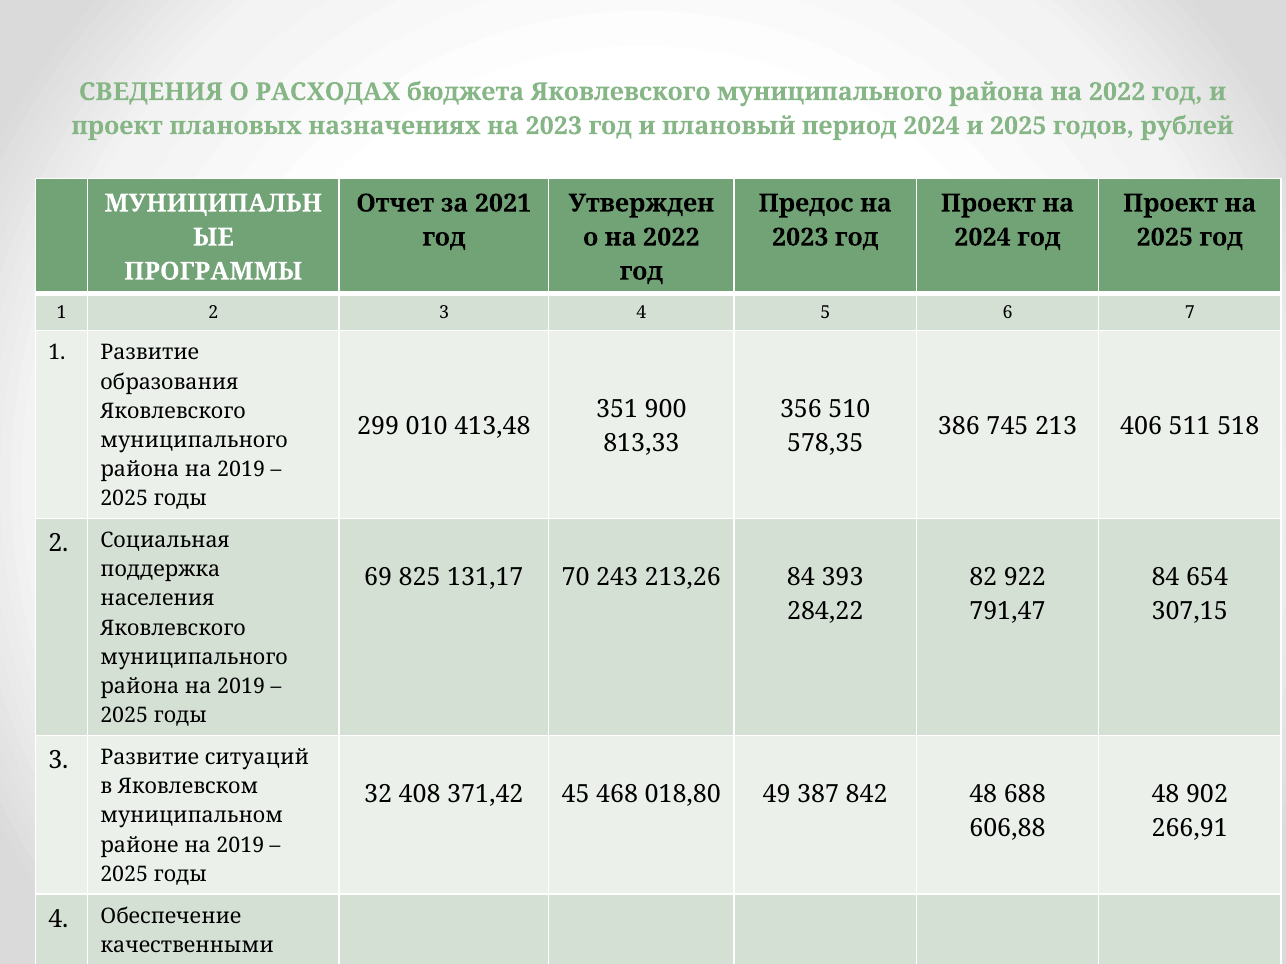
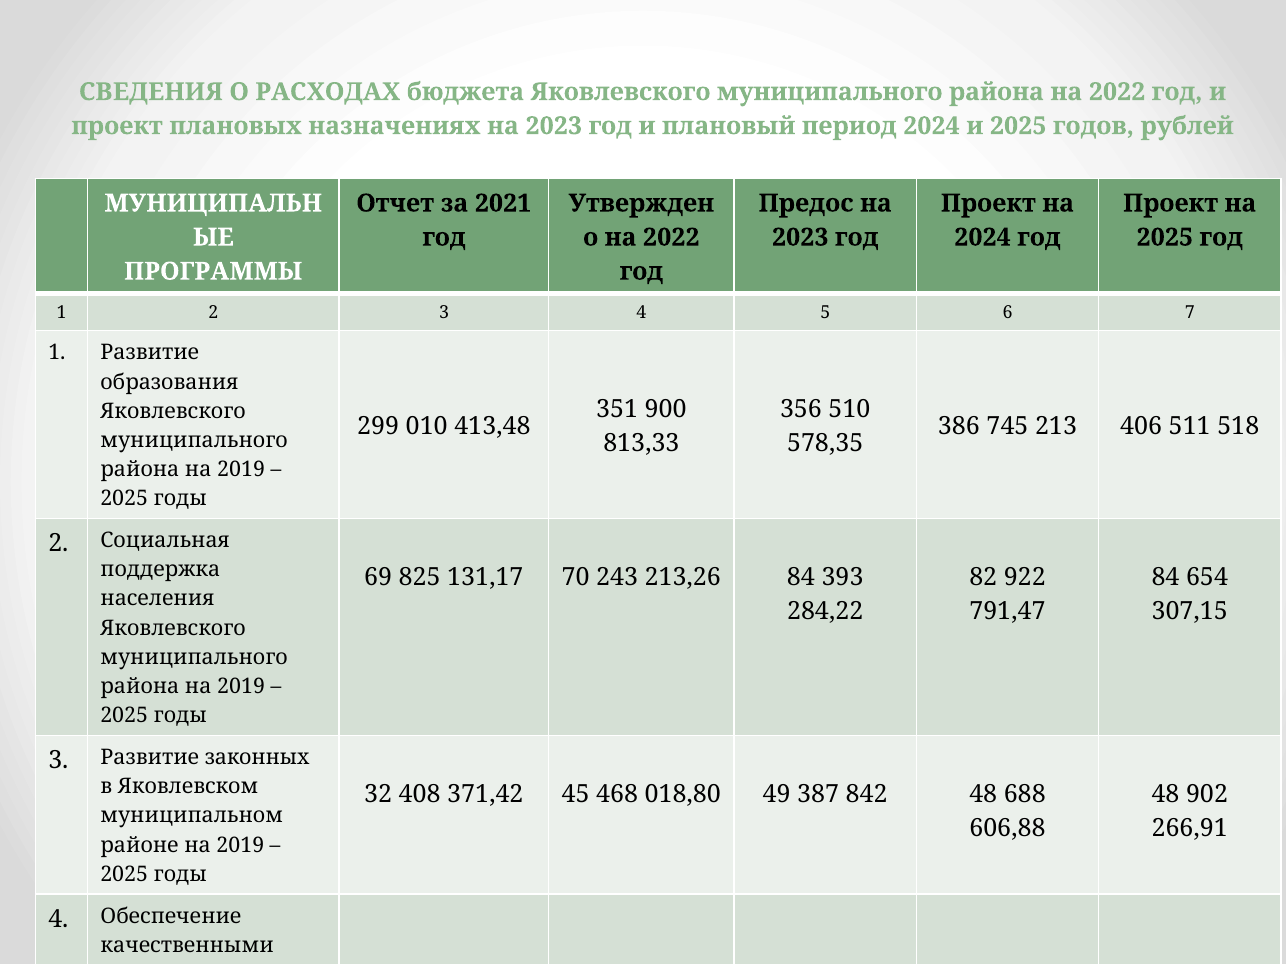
ситуаций: ситуаций -> законных
